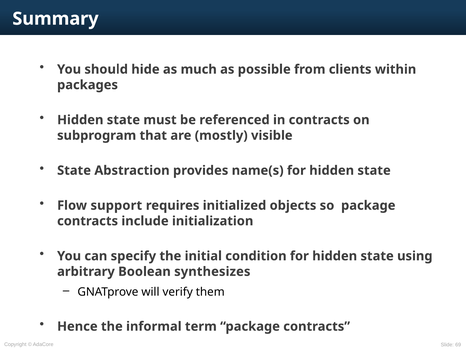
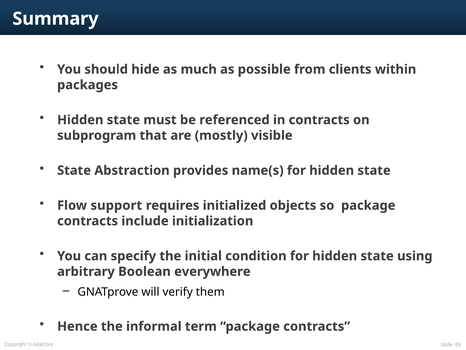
synthesizes: synthesizes -> everywhere
